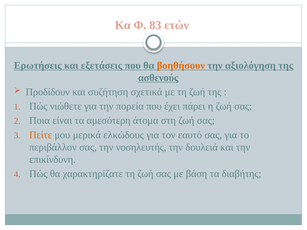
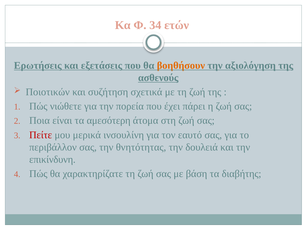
83: 83 -> 34
Προδίδουν: Προδίδουν -> Ποιοτικών
Πείτε colour: orange -> red
ελκώδους: ελκώδους -> ινσουλίνη
νοσηλευτής: νοσηλευτής -> θνητότητας
